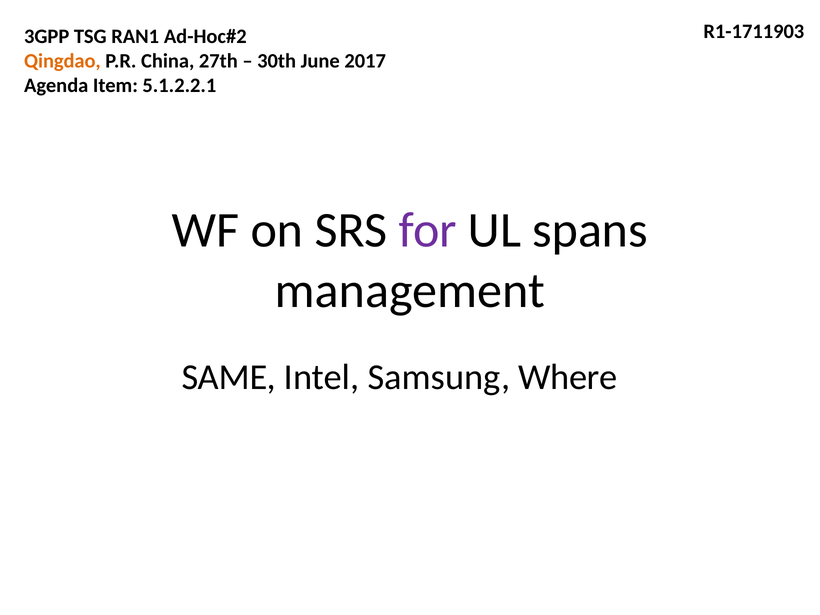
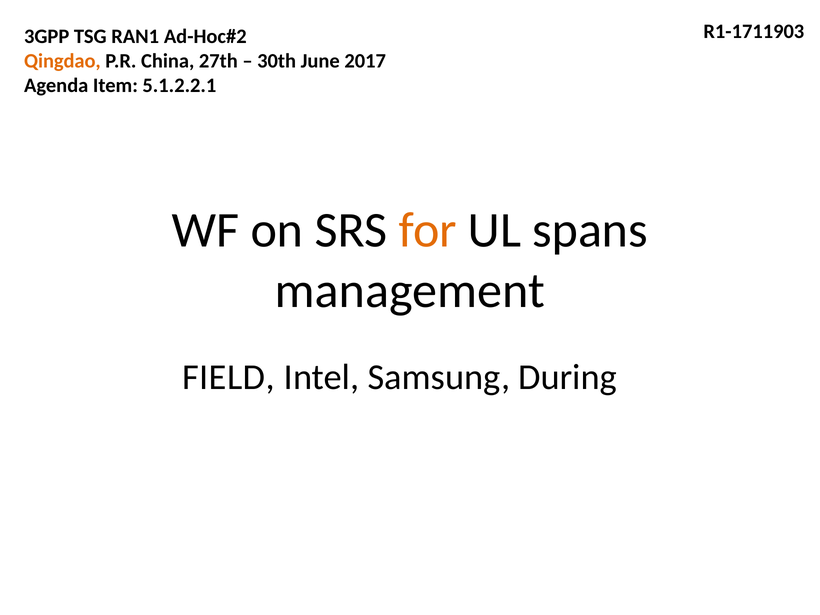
for colour: purple -> orange
SAME: SAME -> FIELD
Where: Where -> During
